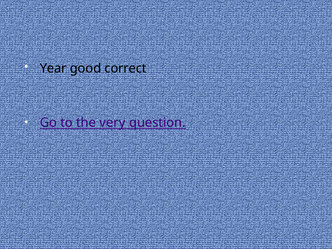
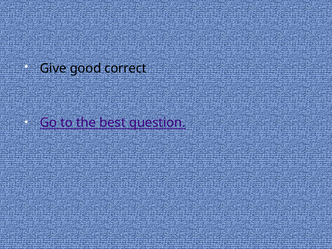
Year: Year -> Give
very: very -> best
